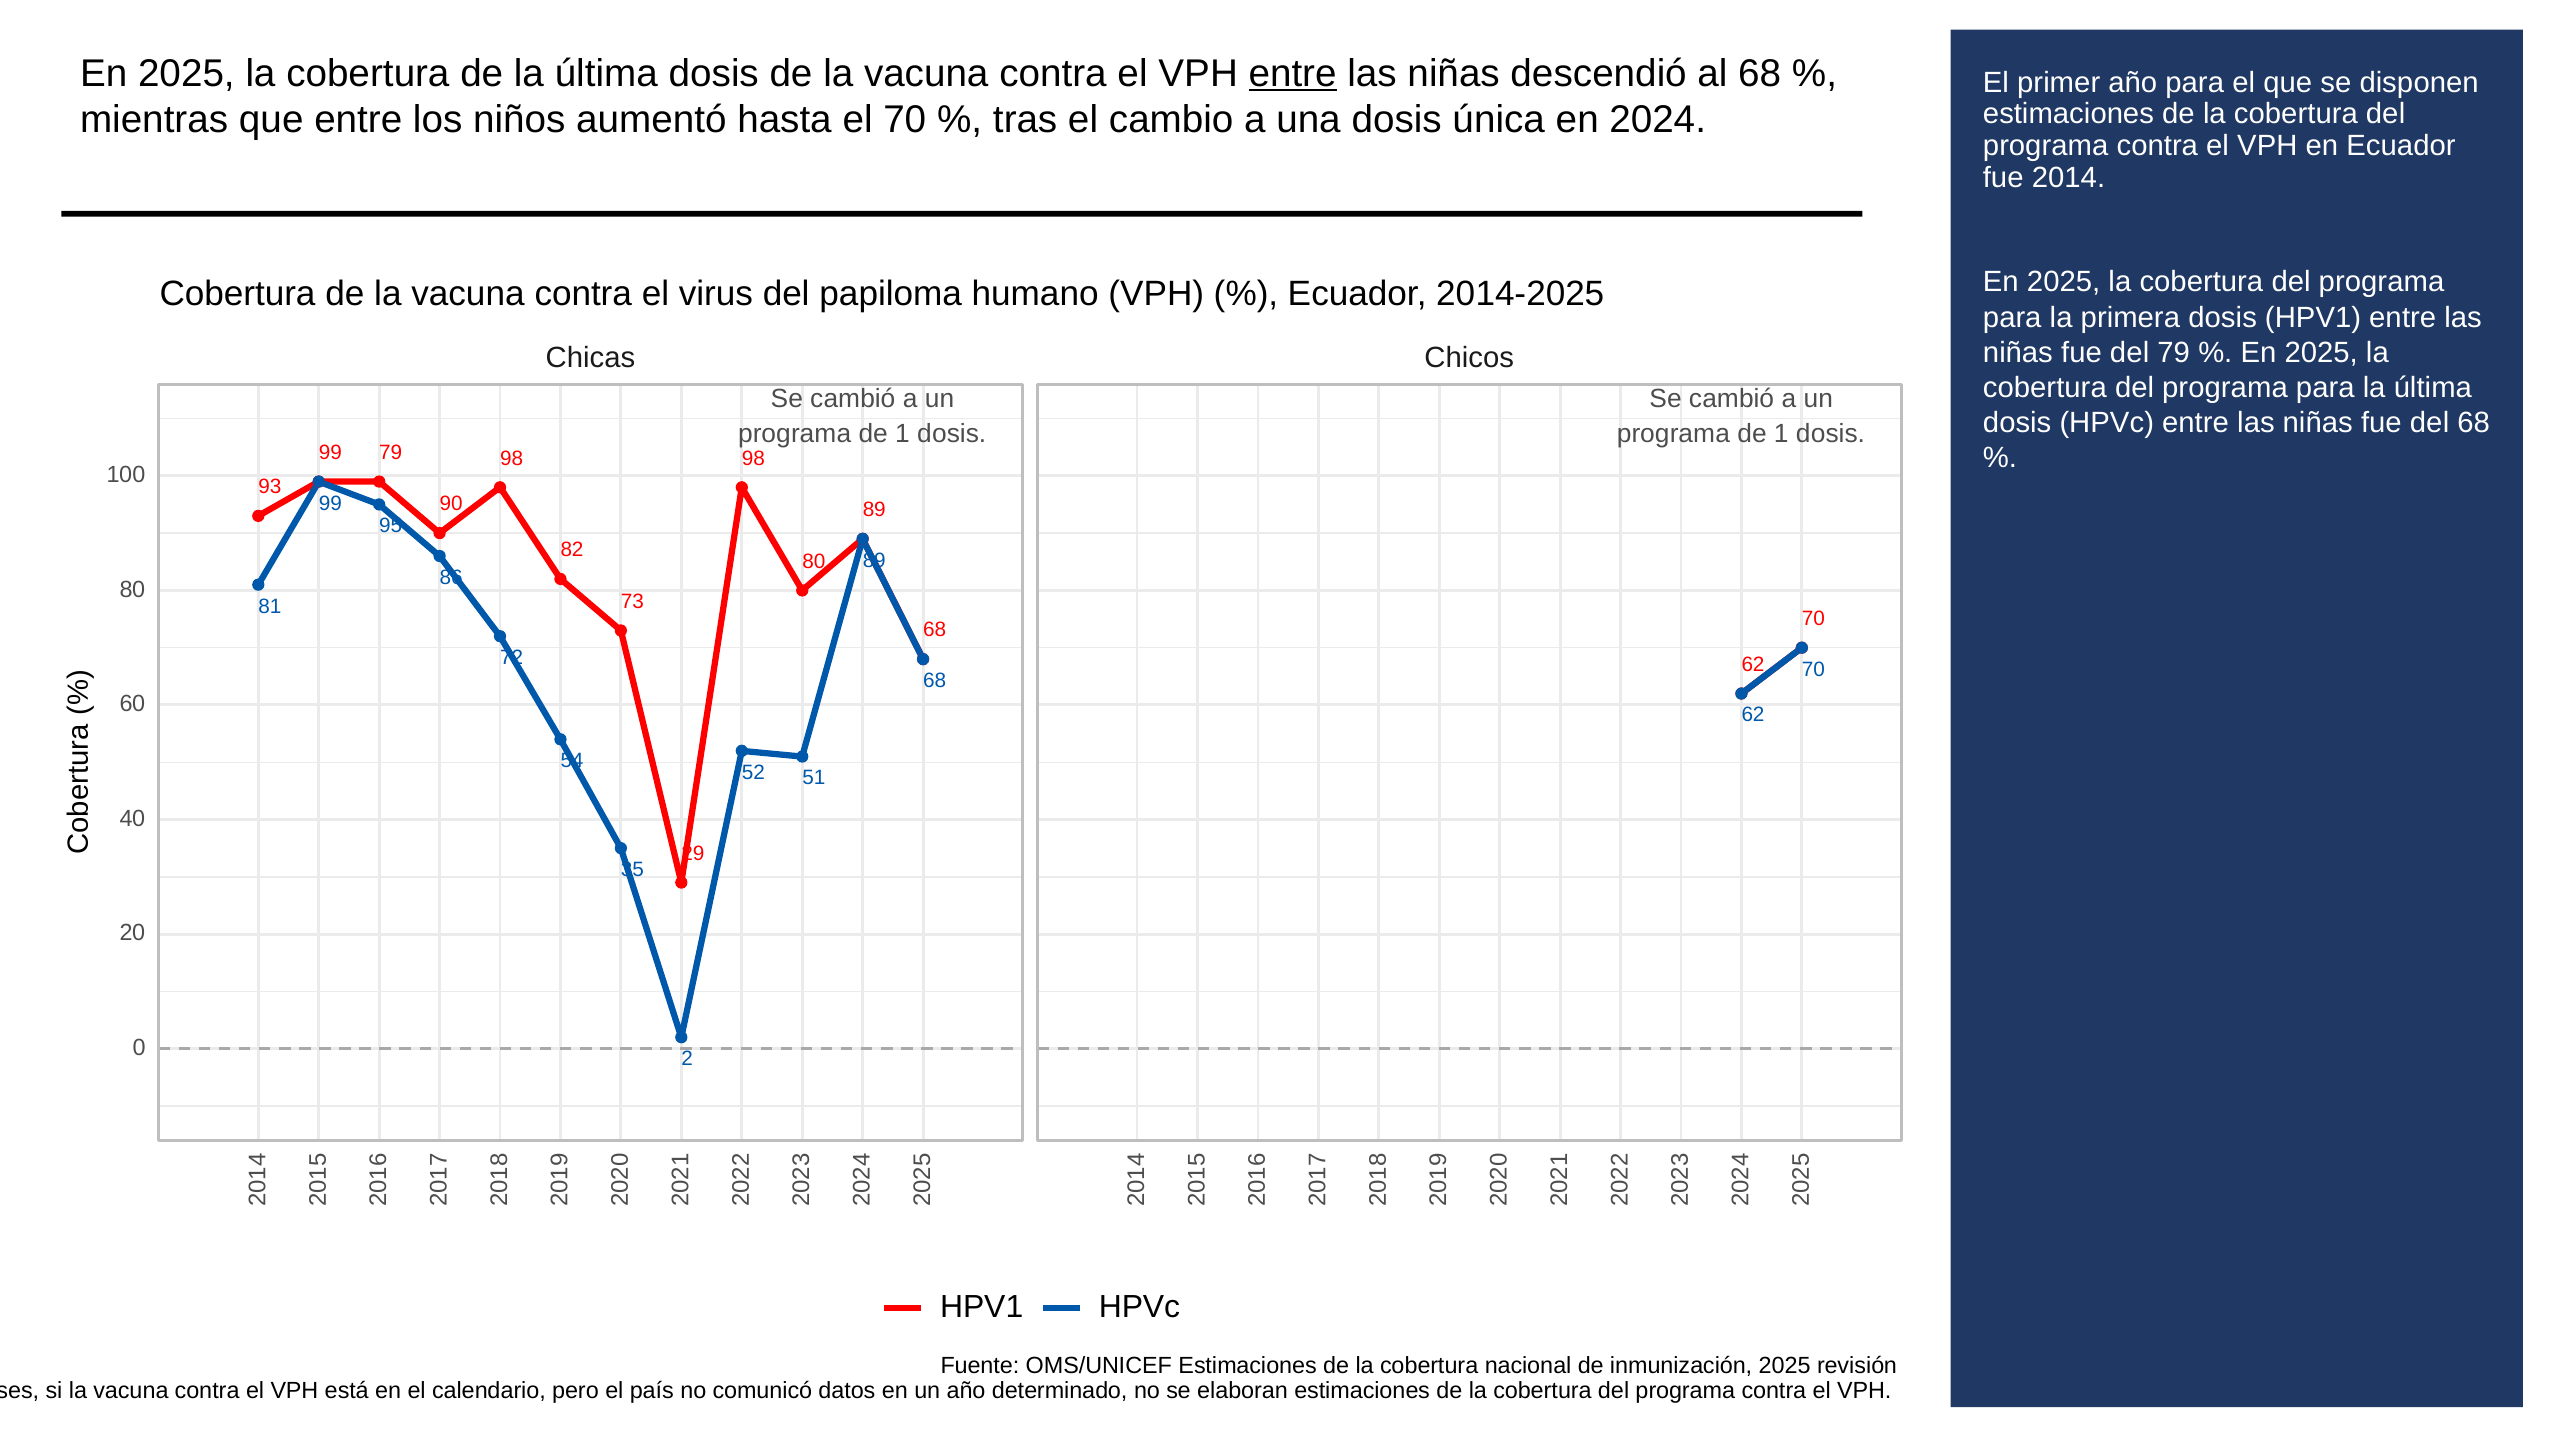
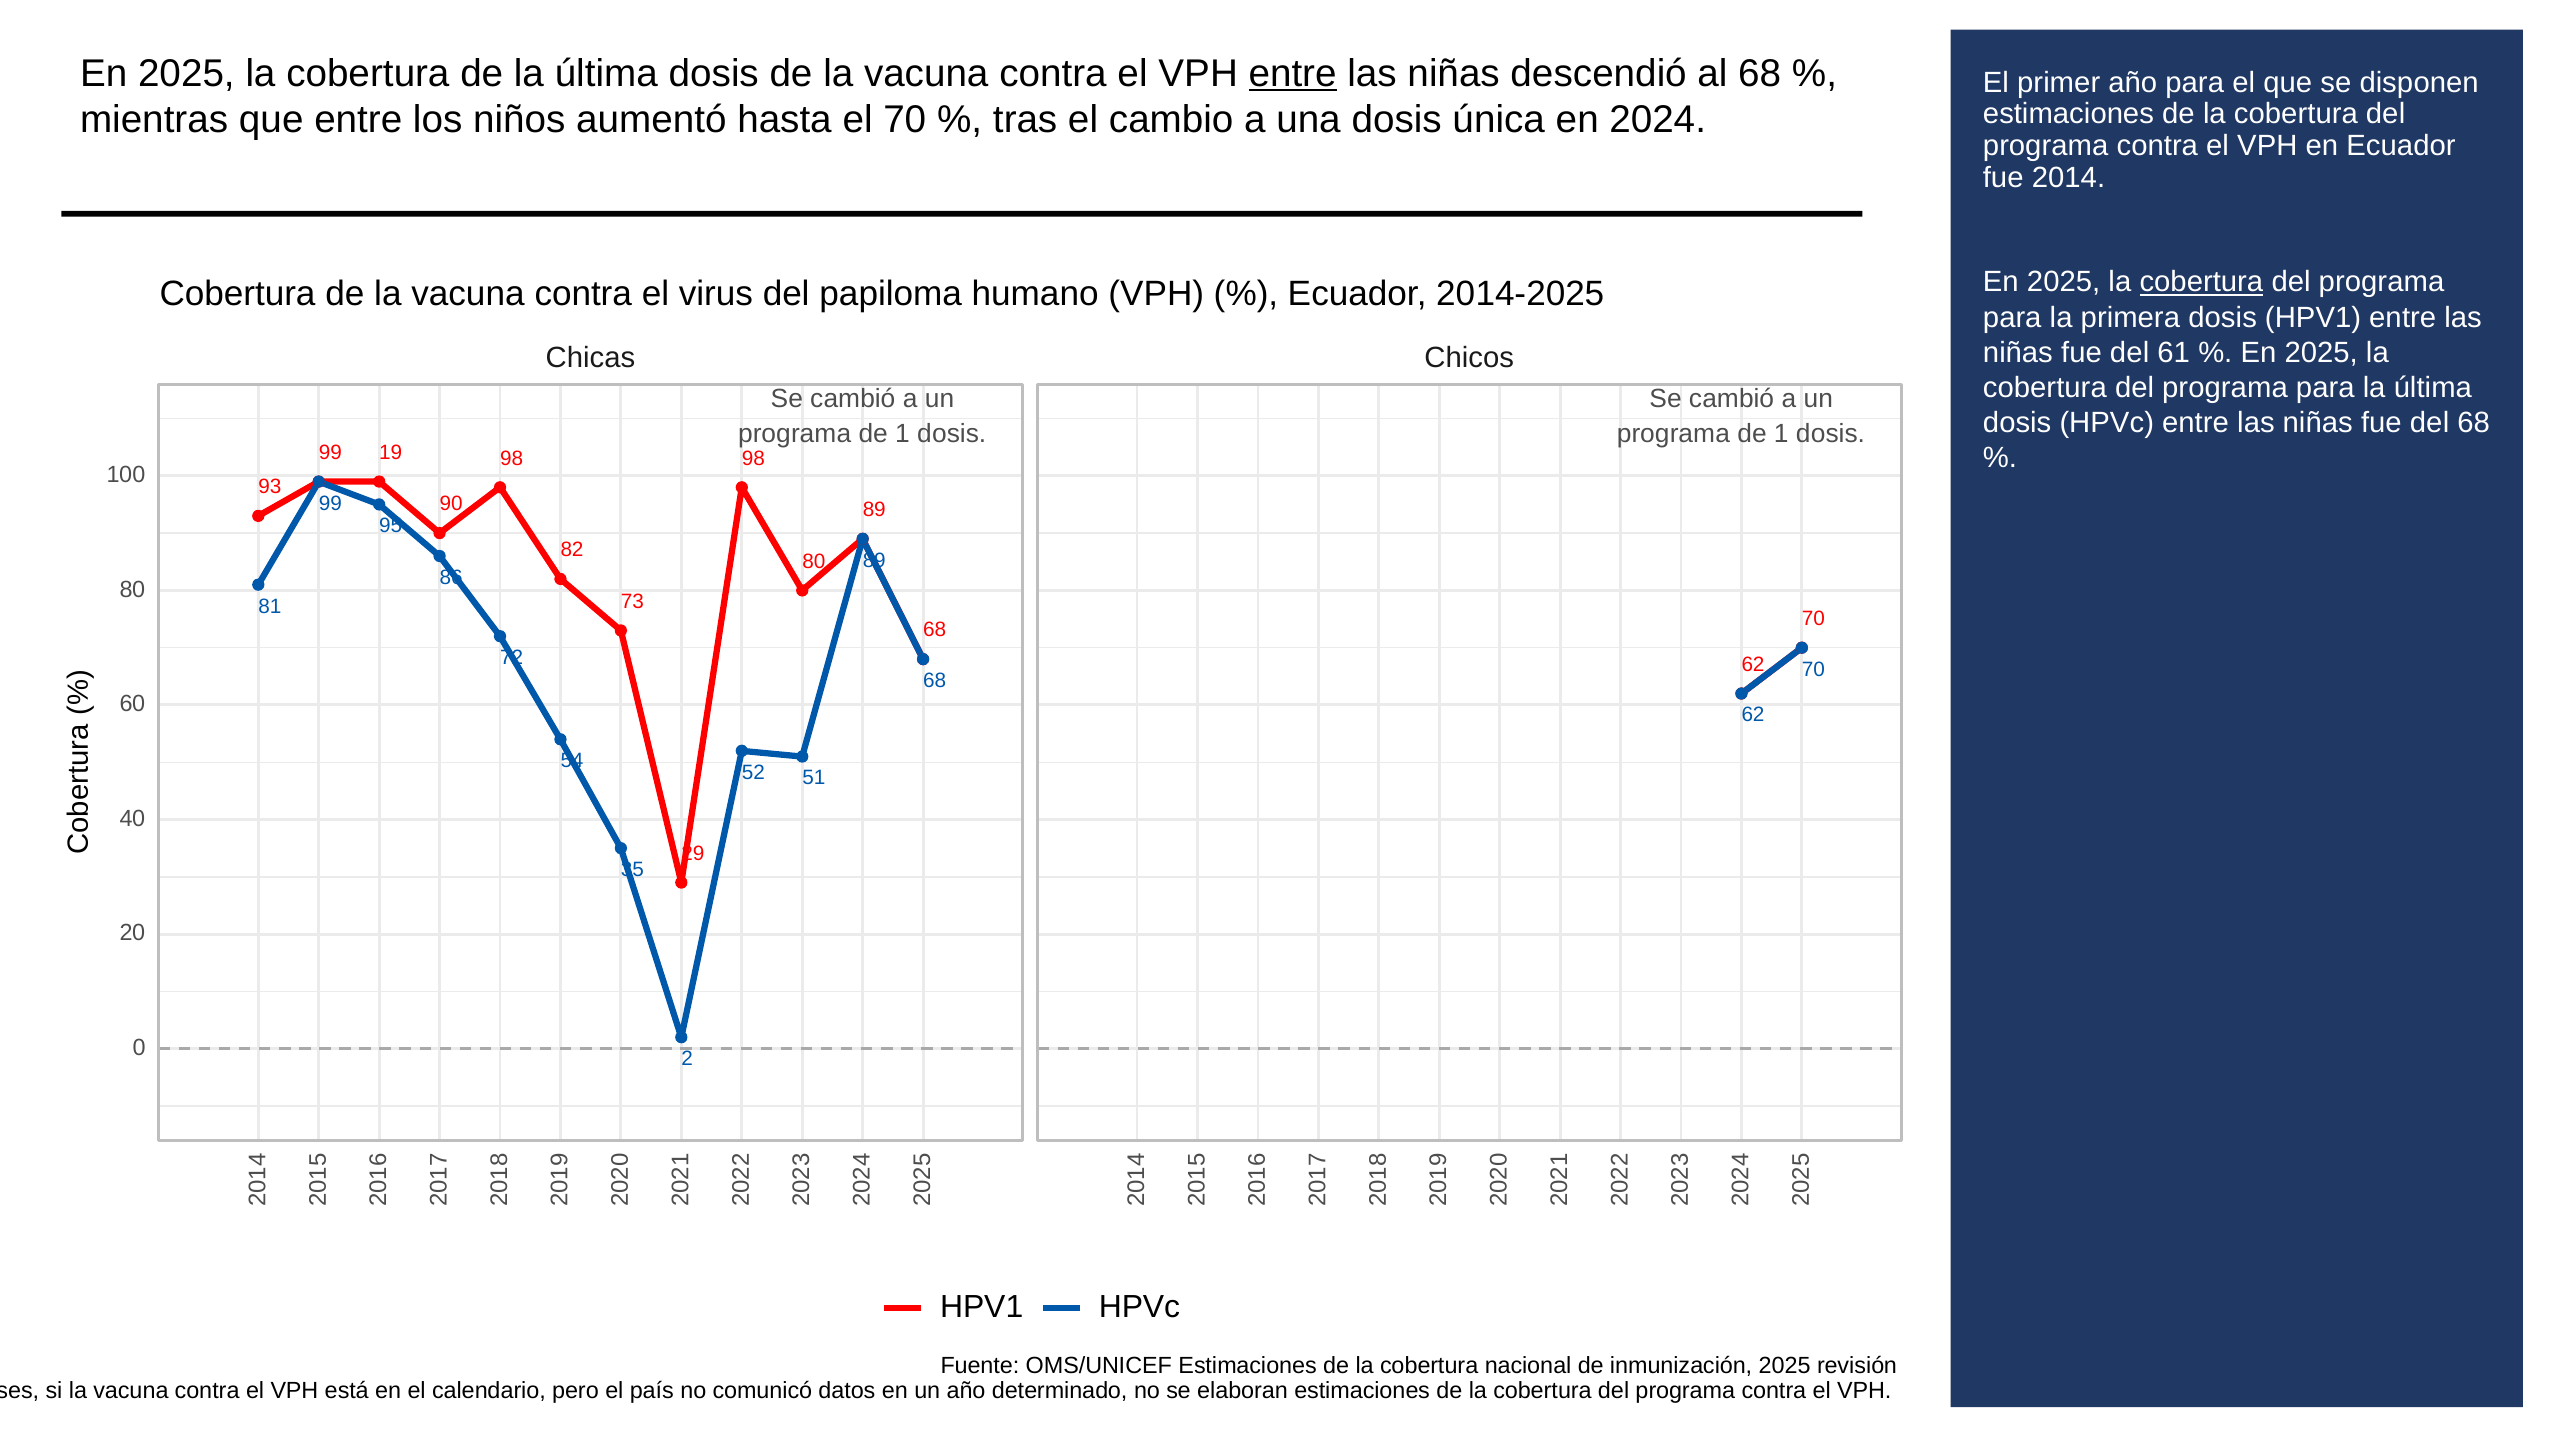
cobertura at (2201, 282) underline: none -> present
del 79: 79 -> 61
99 79: 79 -> 19
